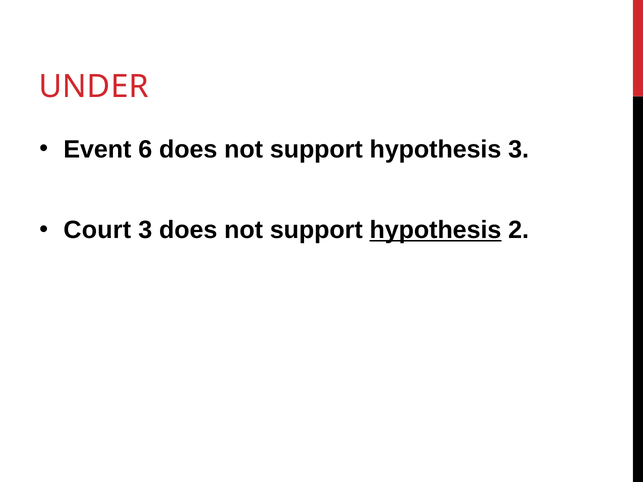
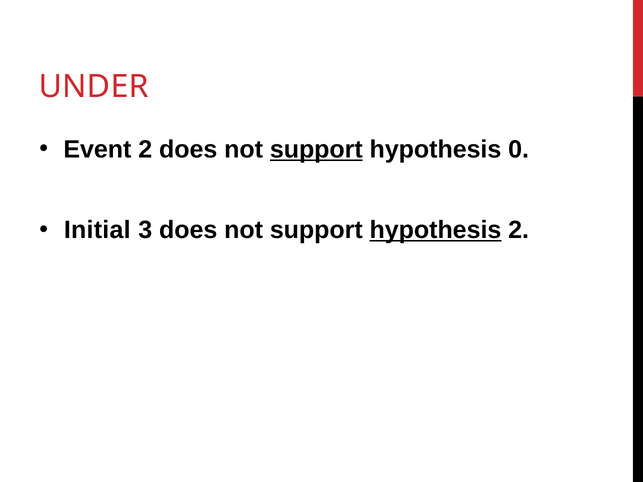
Event 6: 6 -> 2
support at (316, 150) underline: none -> present
hypothesis 3: 3 -> 0
Court: Court -> Initial
